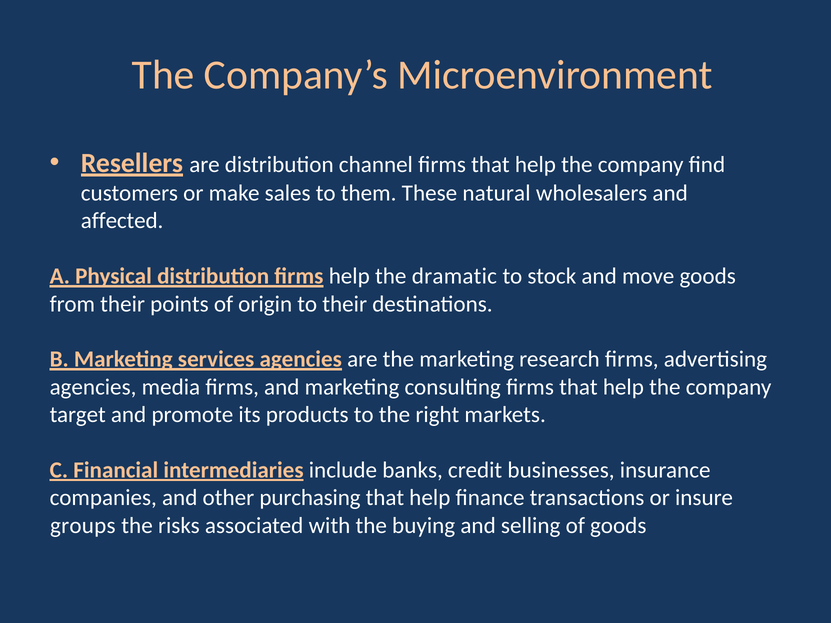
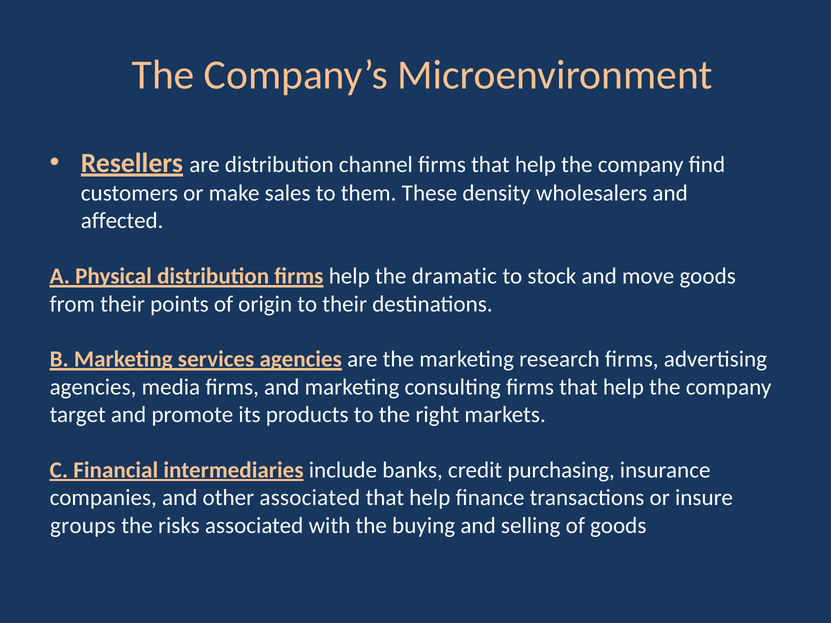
natural: natural -> density
businesses: businesses -> purchasing
other purchasing: purchasing -> associated
